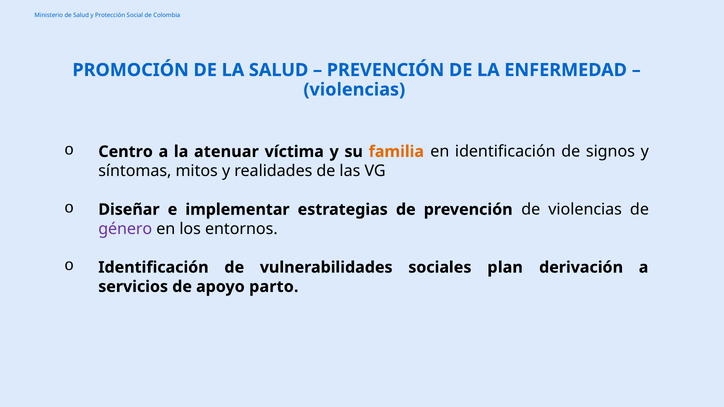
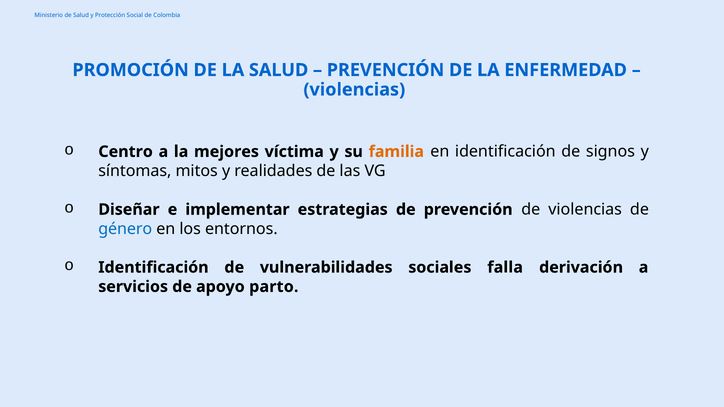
atenuar: atenuar -> mejores
género colour: purple -> blue
plan: plan -> falla
